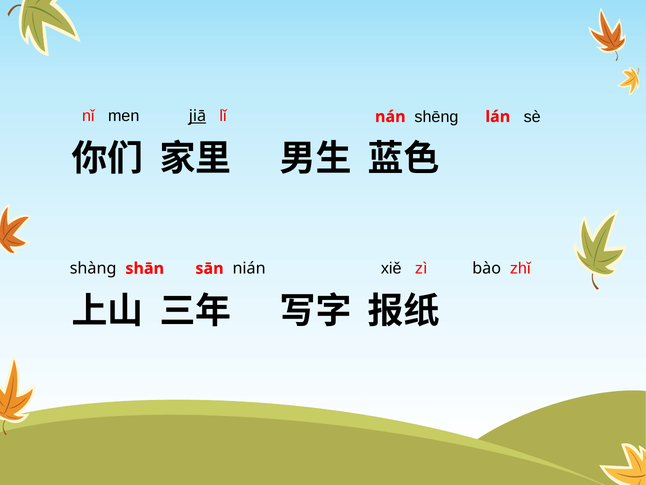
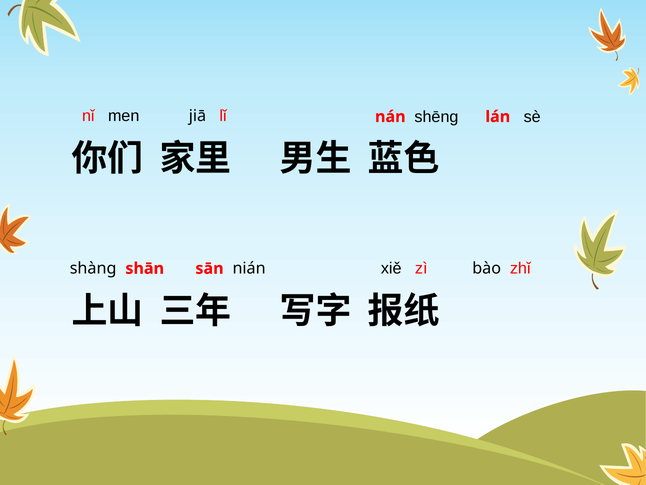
jiā underline: present -> none
